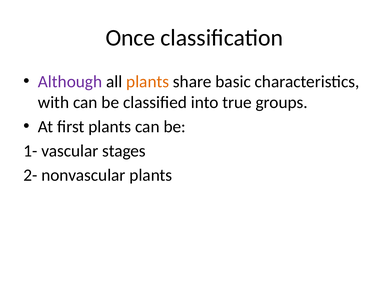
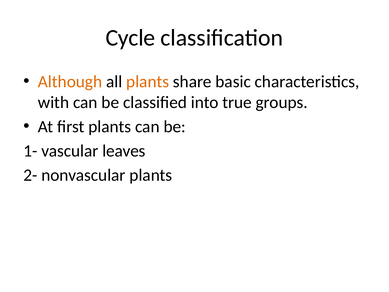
Once: Once -> Cycle
Although colour: purple -> orange
stages: stages -> leaves
